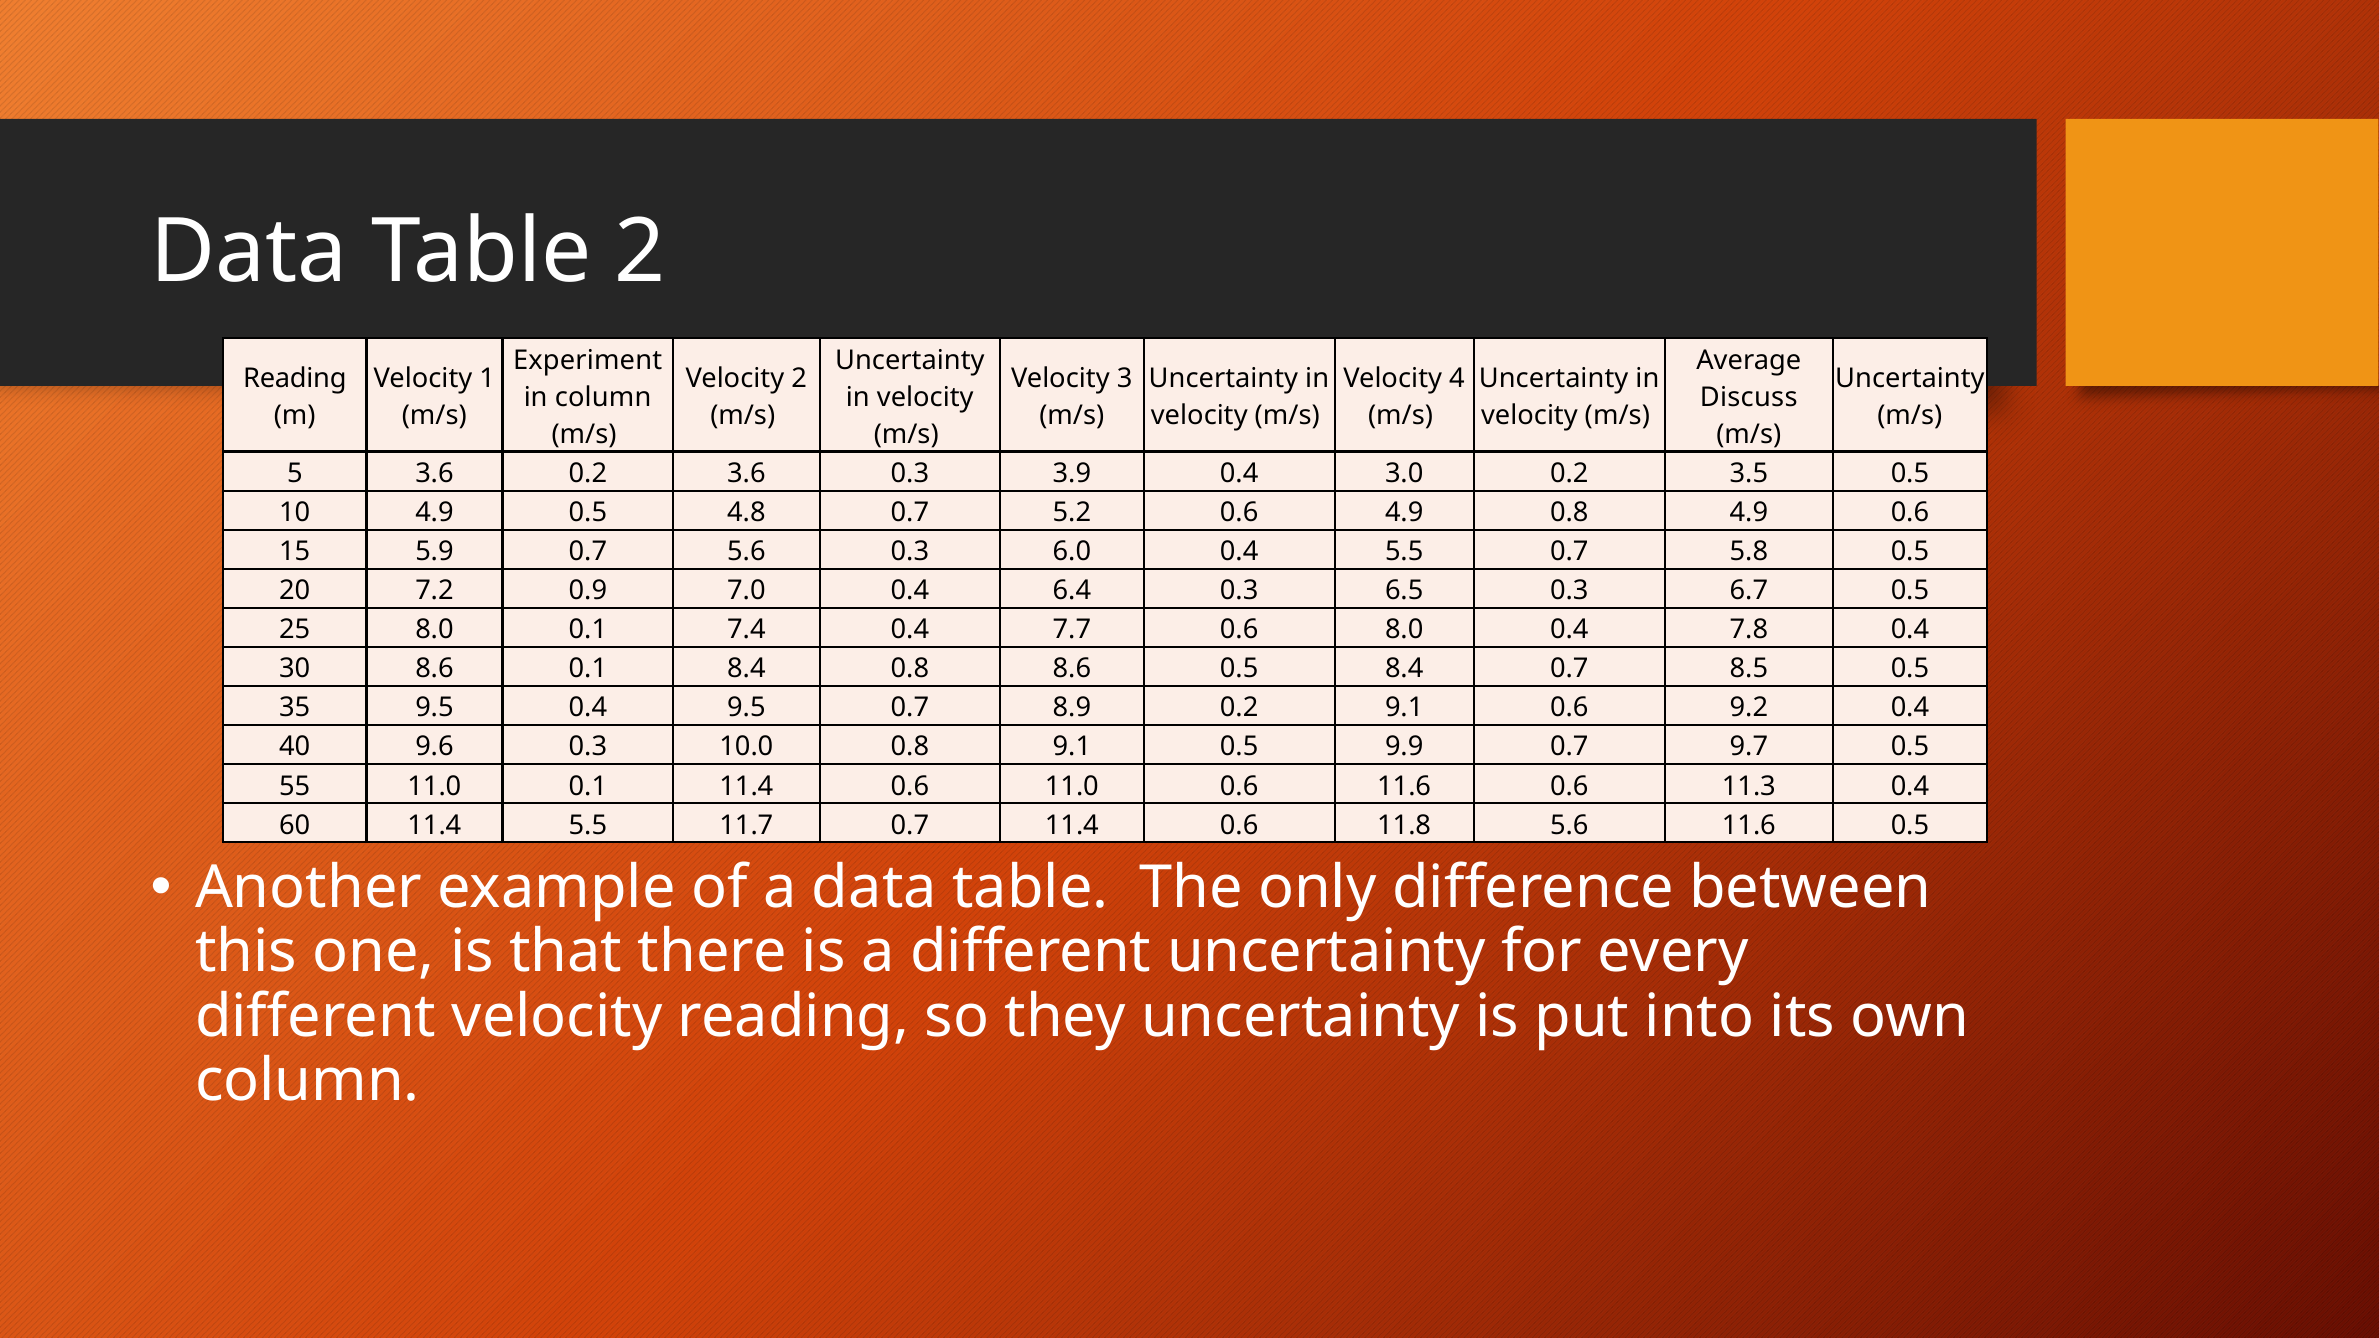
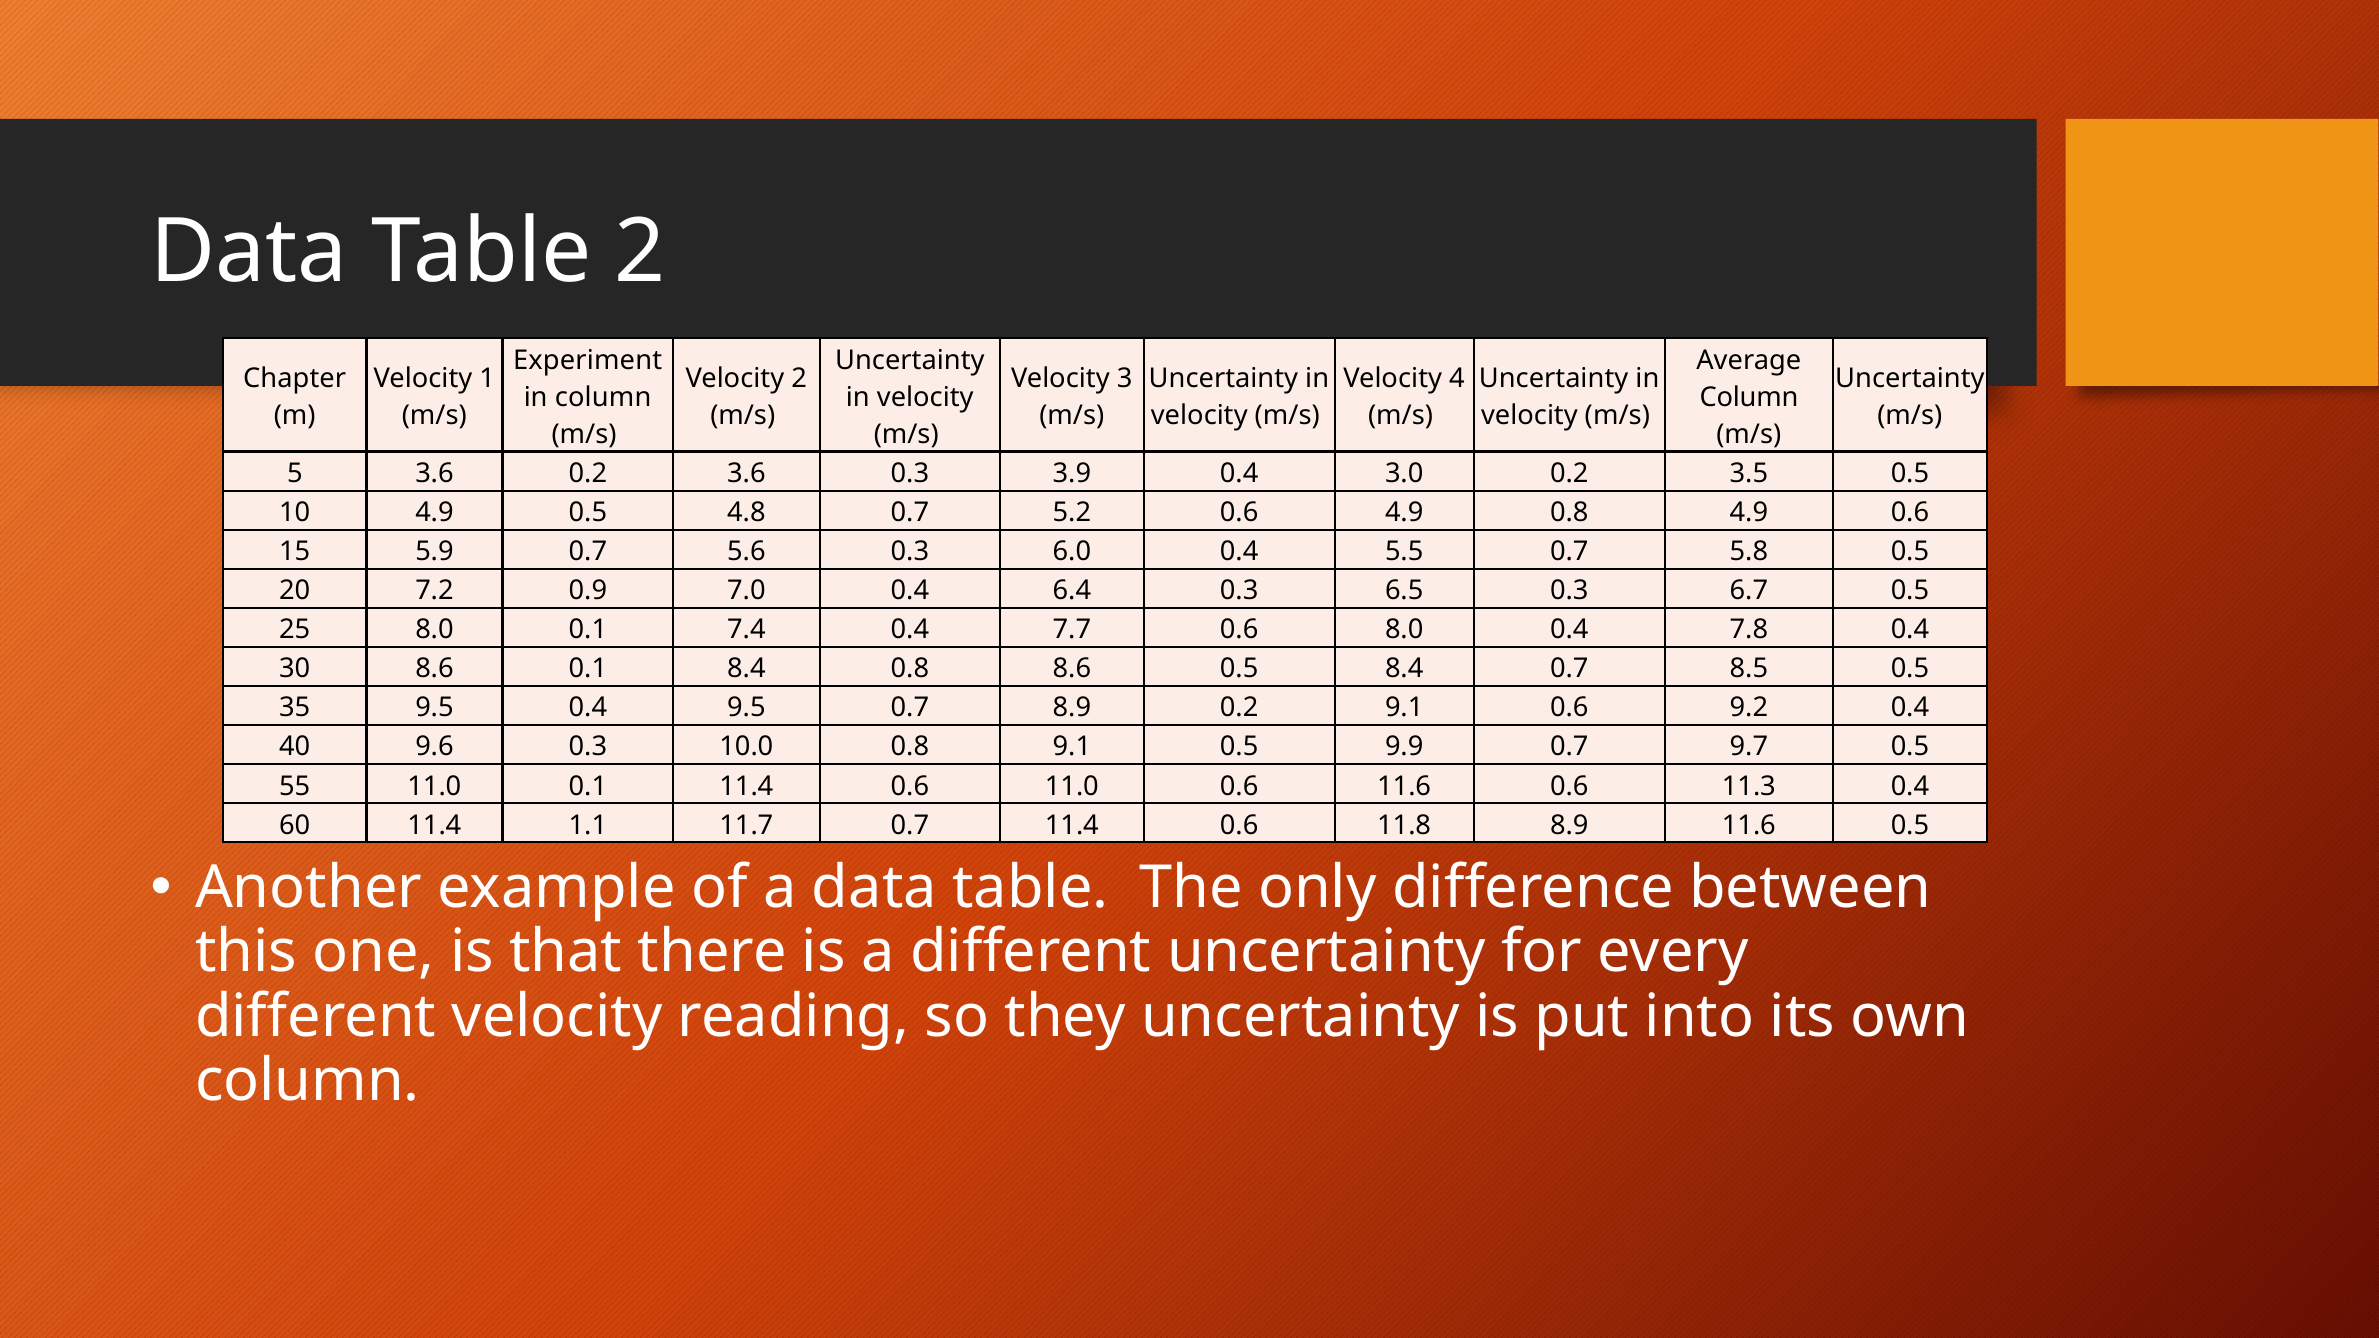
Reading at (295, 379): Reading -> Chapter
Discuss at (1749, 397): Discuss -> Column
11.4 5.5: 5.5 -> 1.1
11.8 5.6: 5.6 -> 8.9
